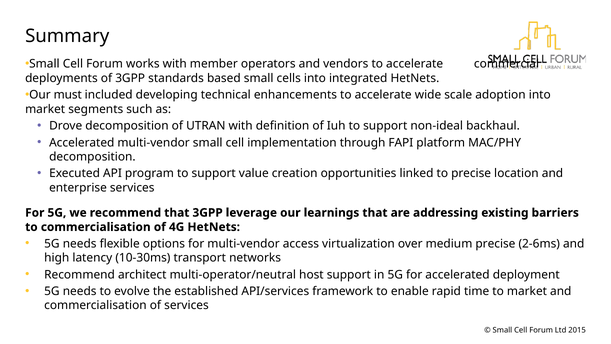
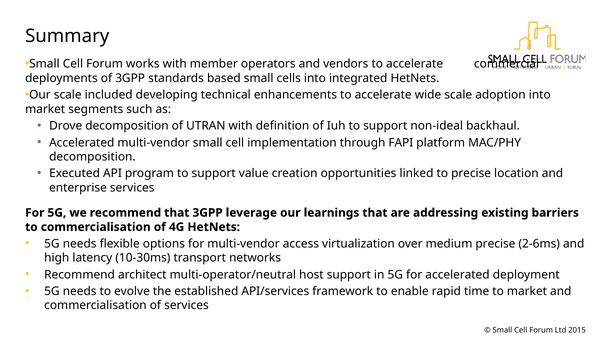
Our must: must -> scale
